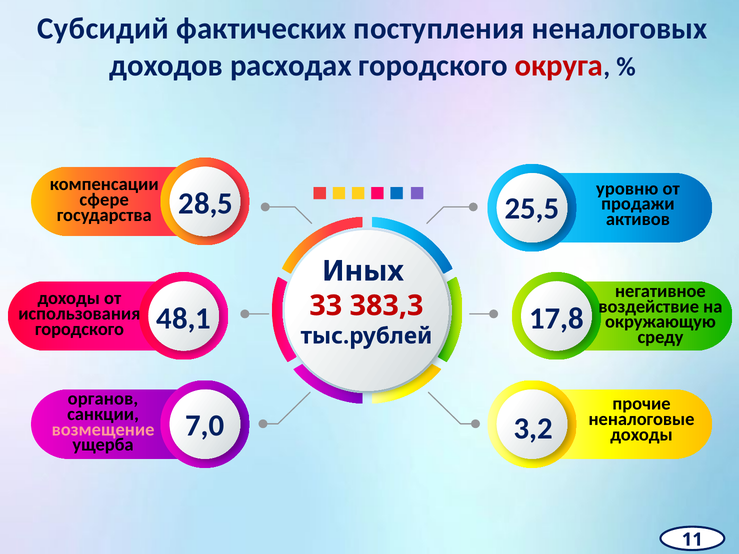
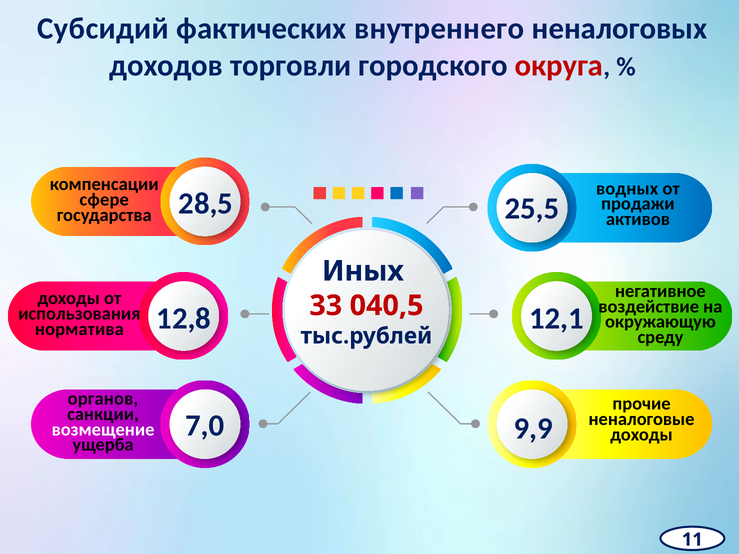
поступления: поступления -> внутреннего
расходах: расходах -> торговли
уровню: уровню -> водных
383,3: 383,3 -> 040,5
48,1: 48,1 -> 12,8
17,8: 17,8 -> 12,1
городского at (79, 329): городского -> норматива
3,2: 3,2 -> 9,9
возмещение colour: pink -> white
